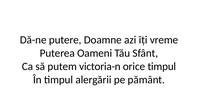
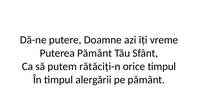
Puterea Oameni: Oameni -> Pământ
victoria-n: victoria-n -> rătăciți-n
